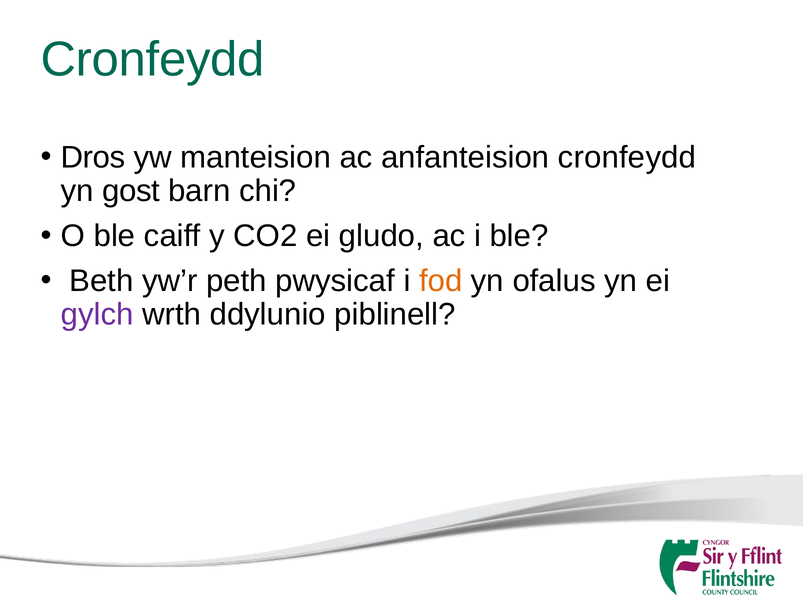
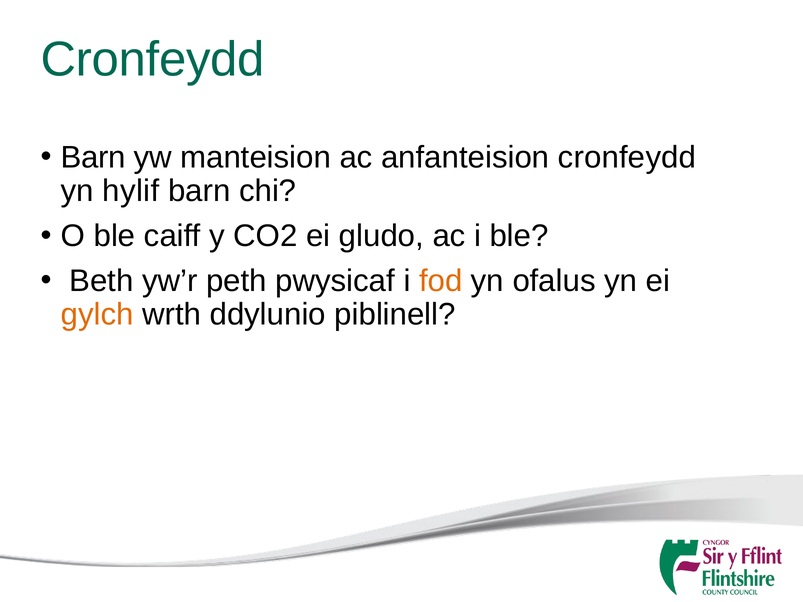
Dros at (93, 157): Dros -> Barn
gost: gost -> hylif
gylch colour: purple -> orange
